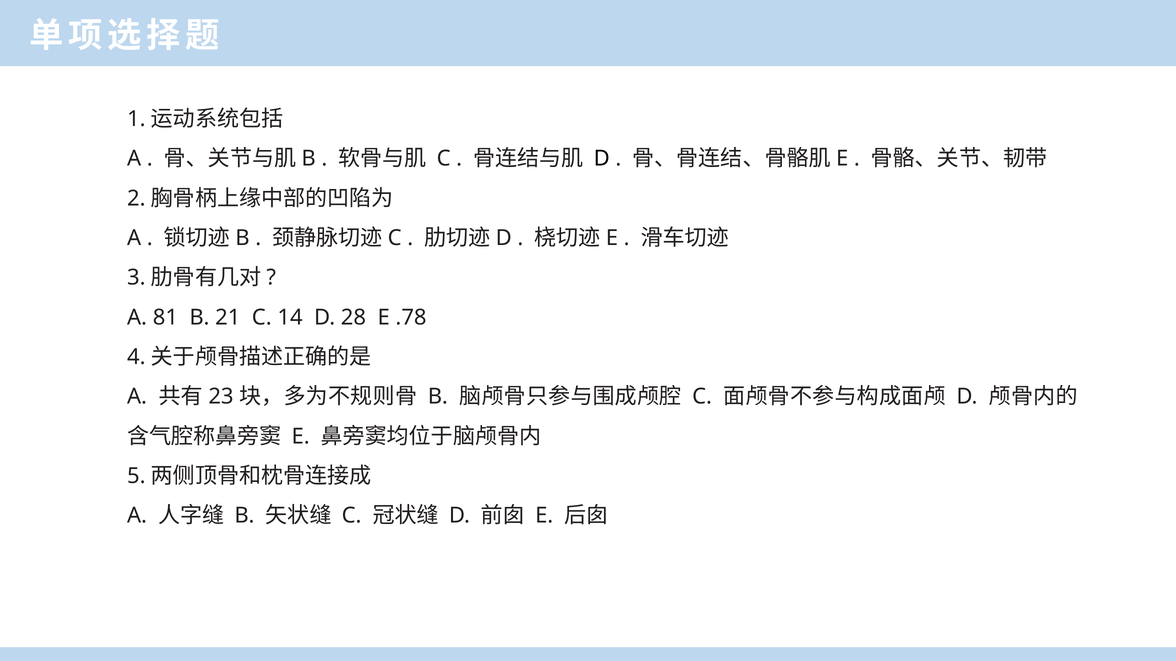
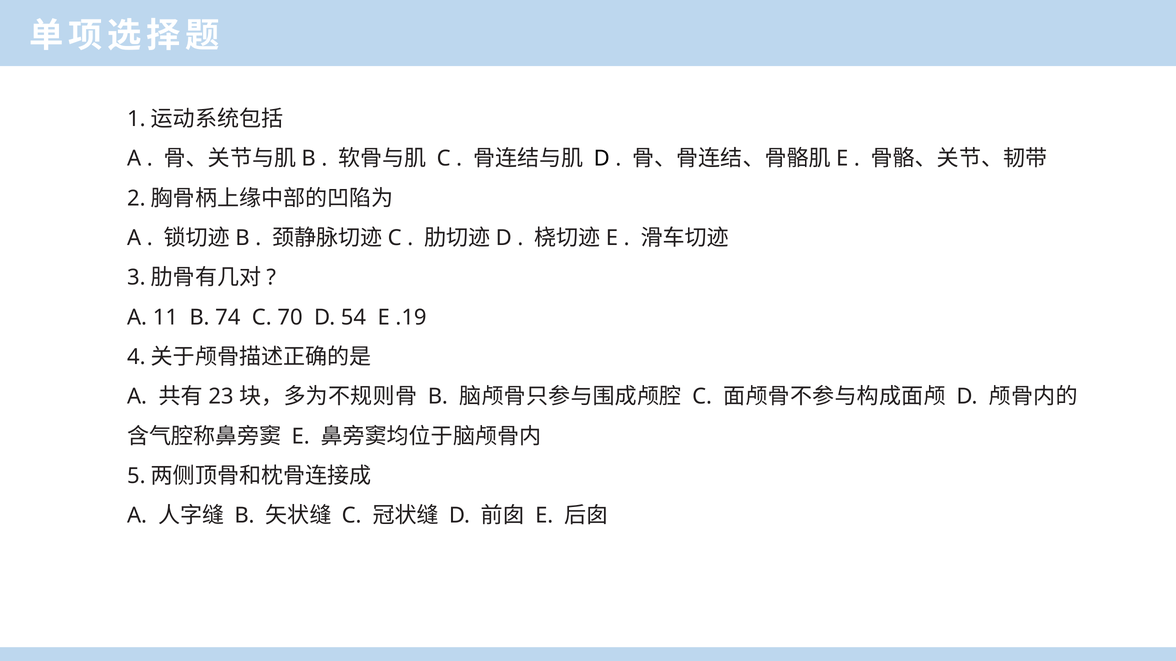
81: 81 -> 11
21: 21 -> 74
14: 14 -> 70
28: 28 -> 54
.78: .78 -> .19
